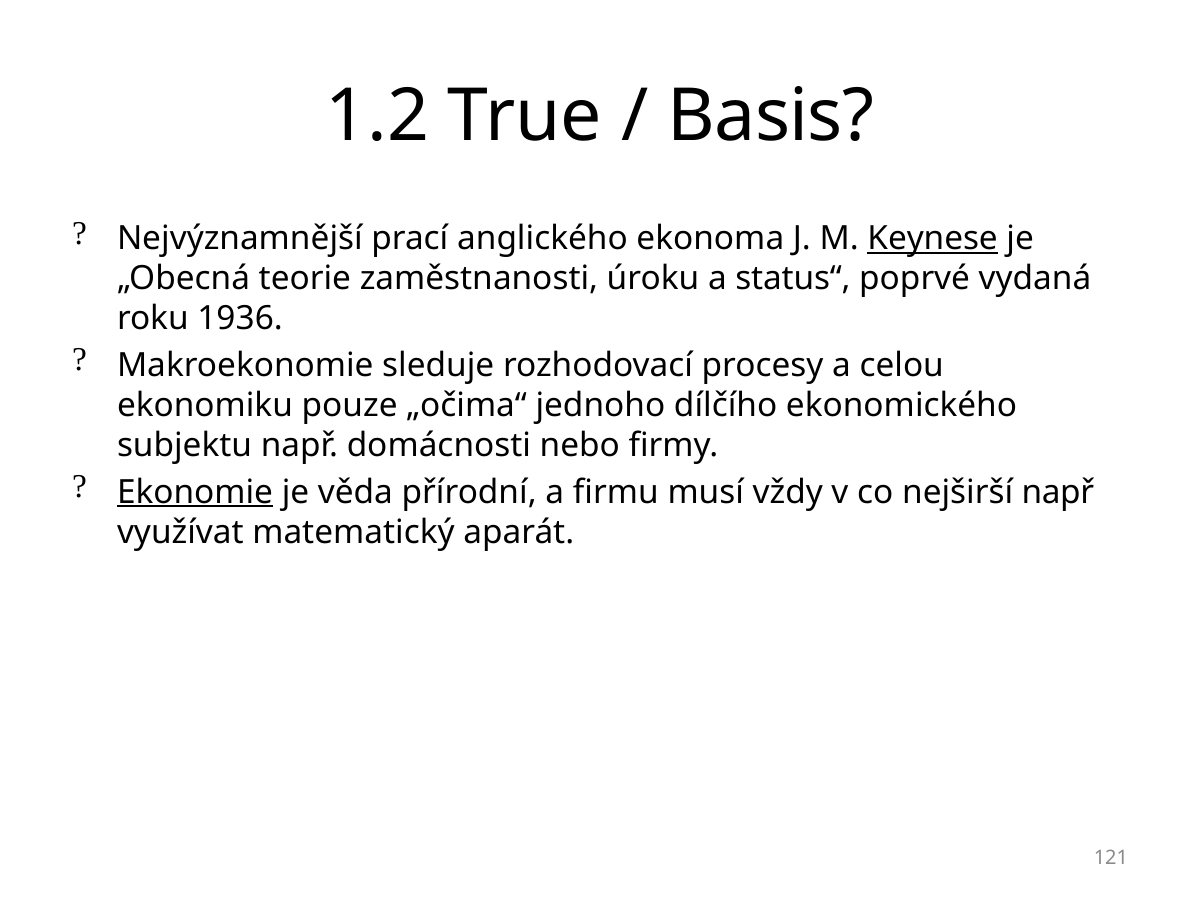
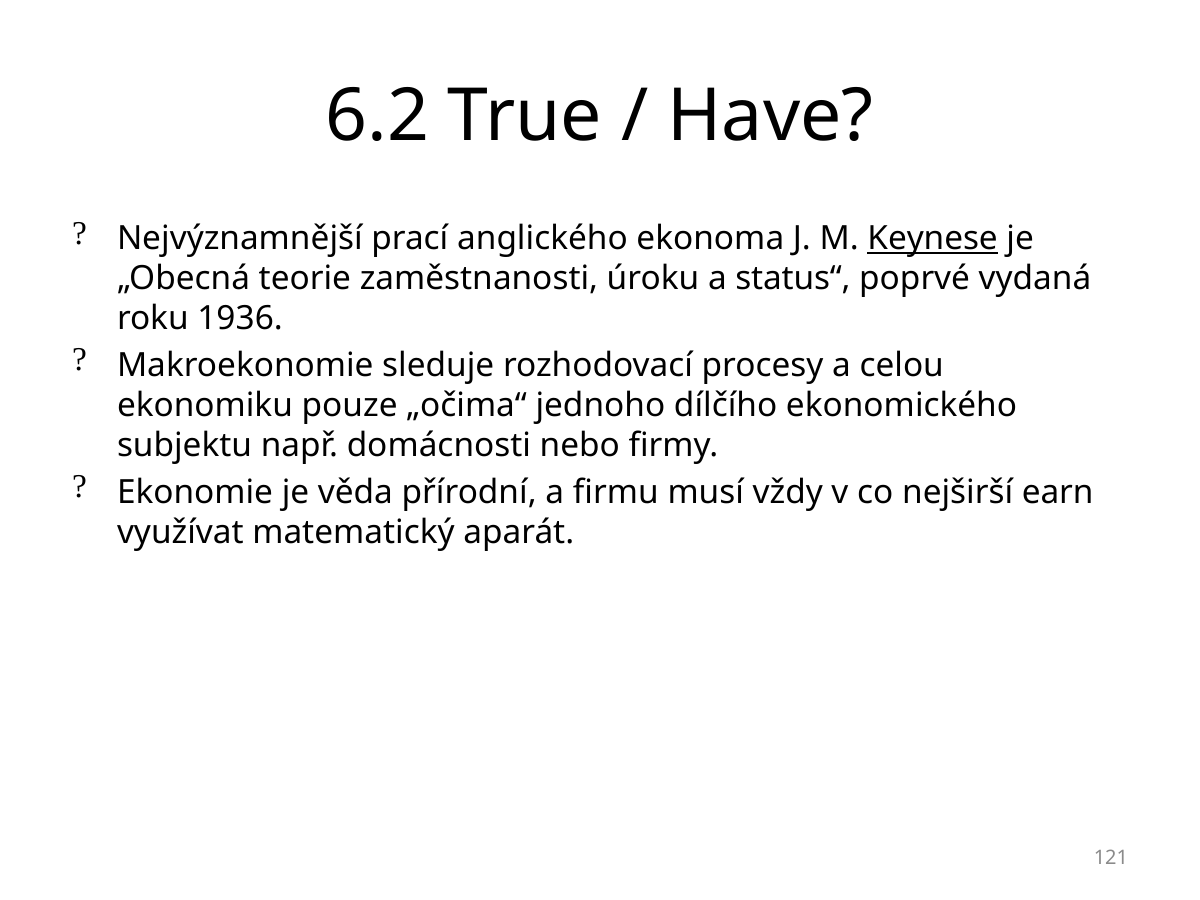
1.2: 1.2 -> 6.2
Basis: Basis -> Have
Ekonomie underline: present -> none
nejširší např: např -> earn
